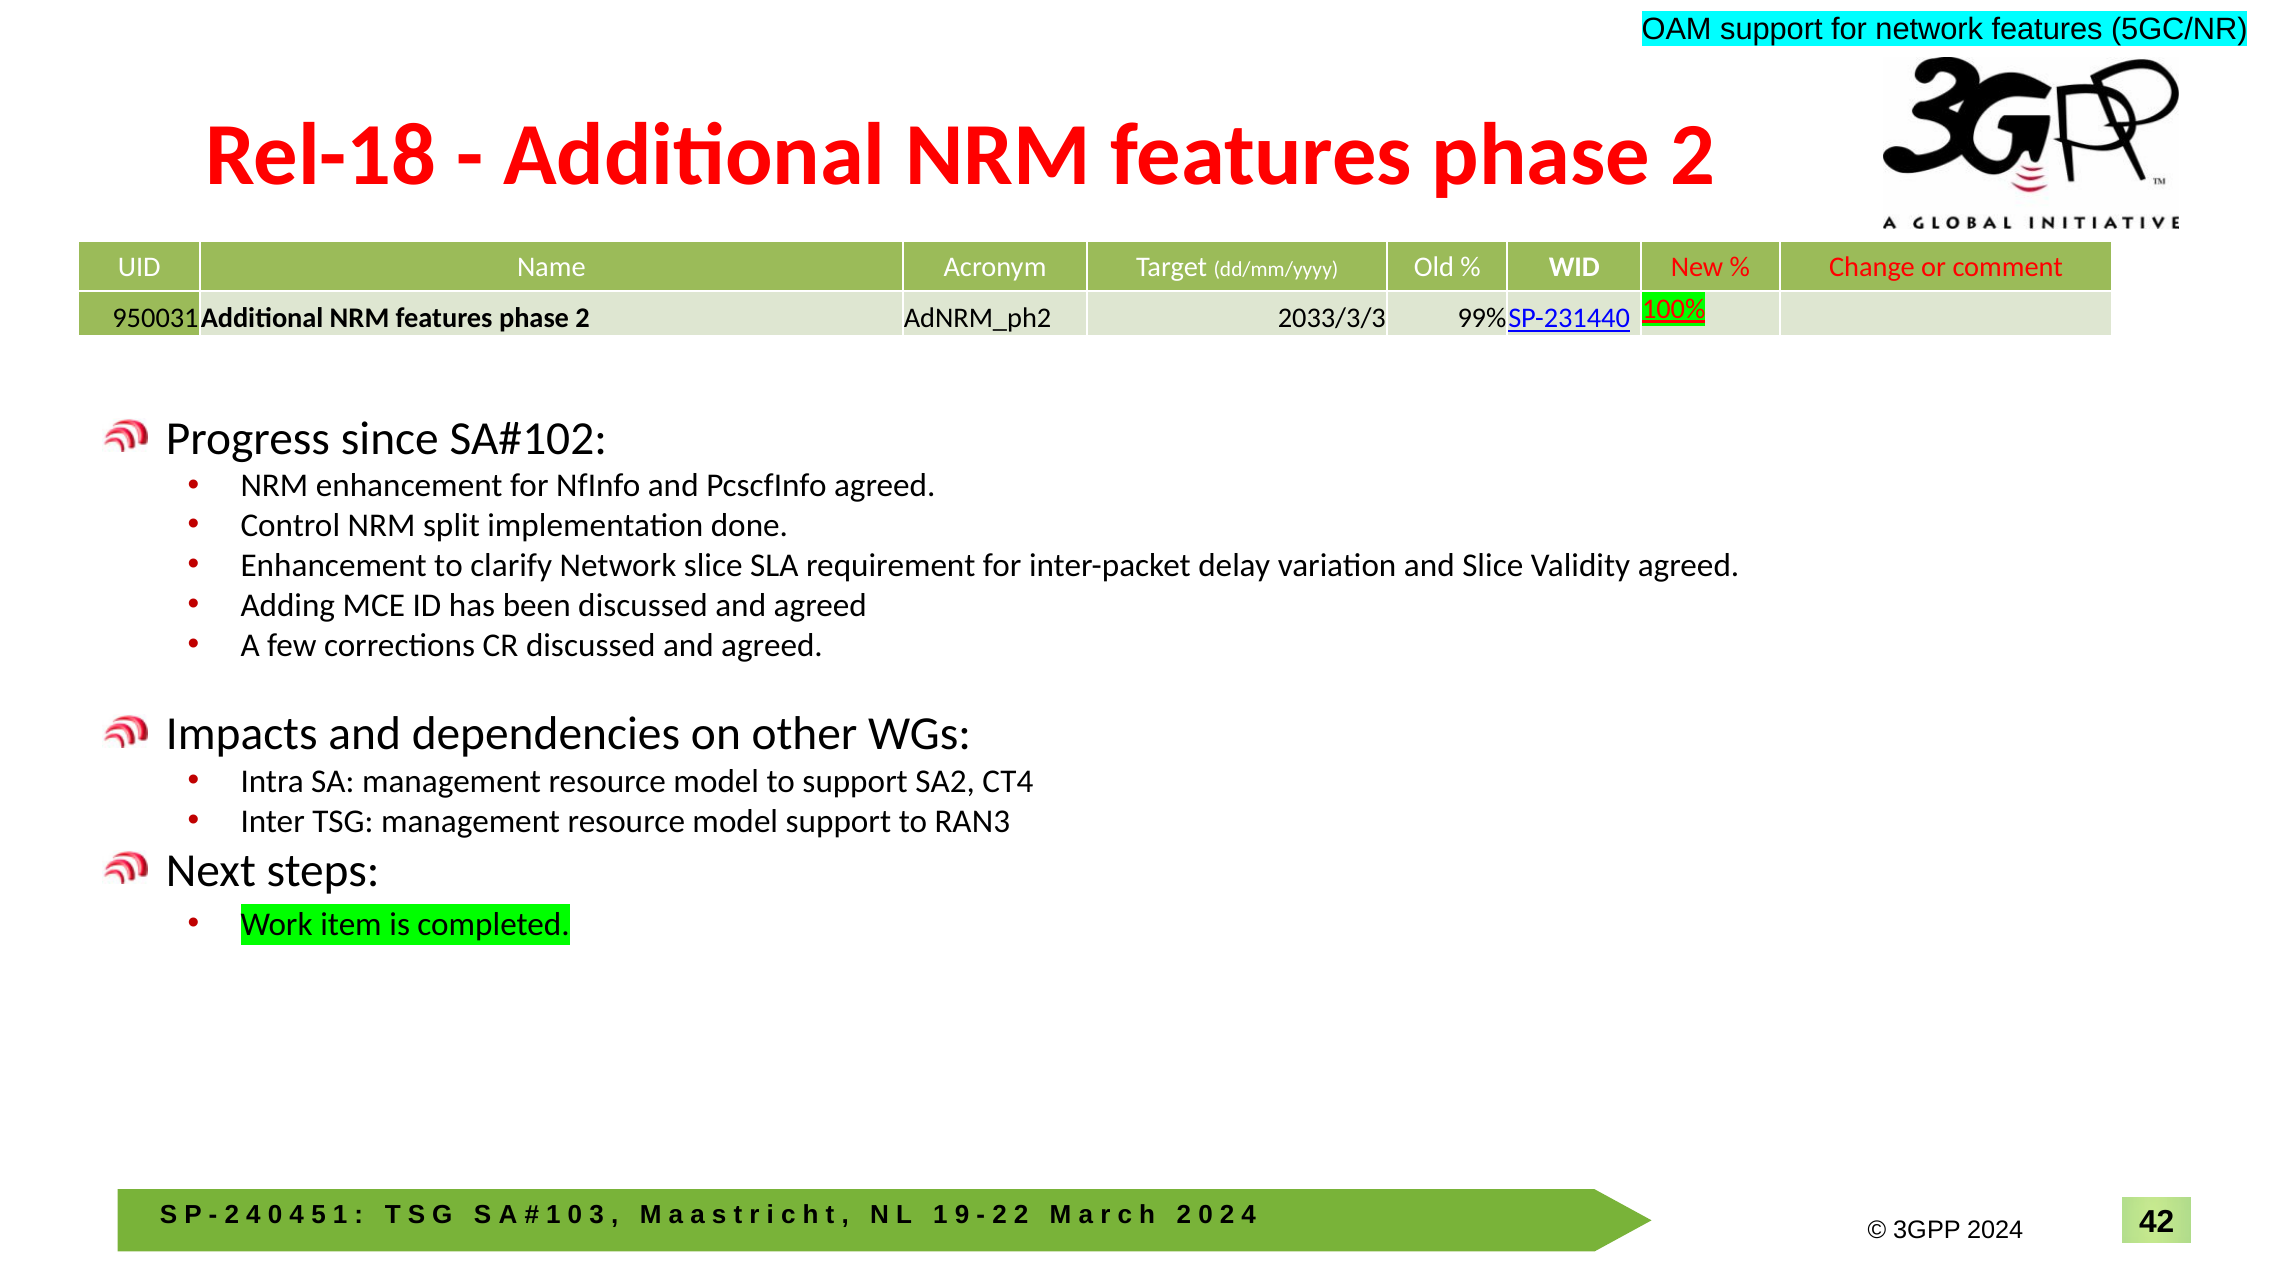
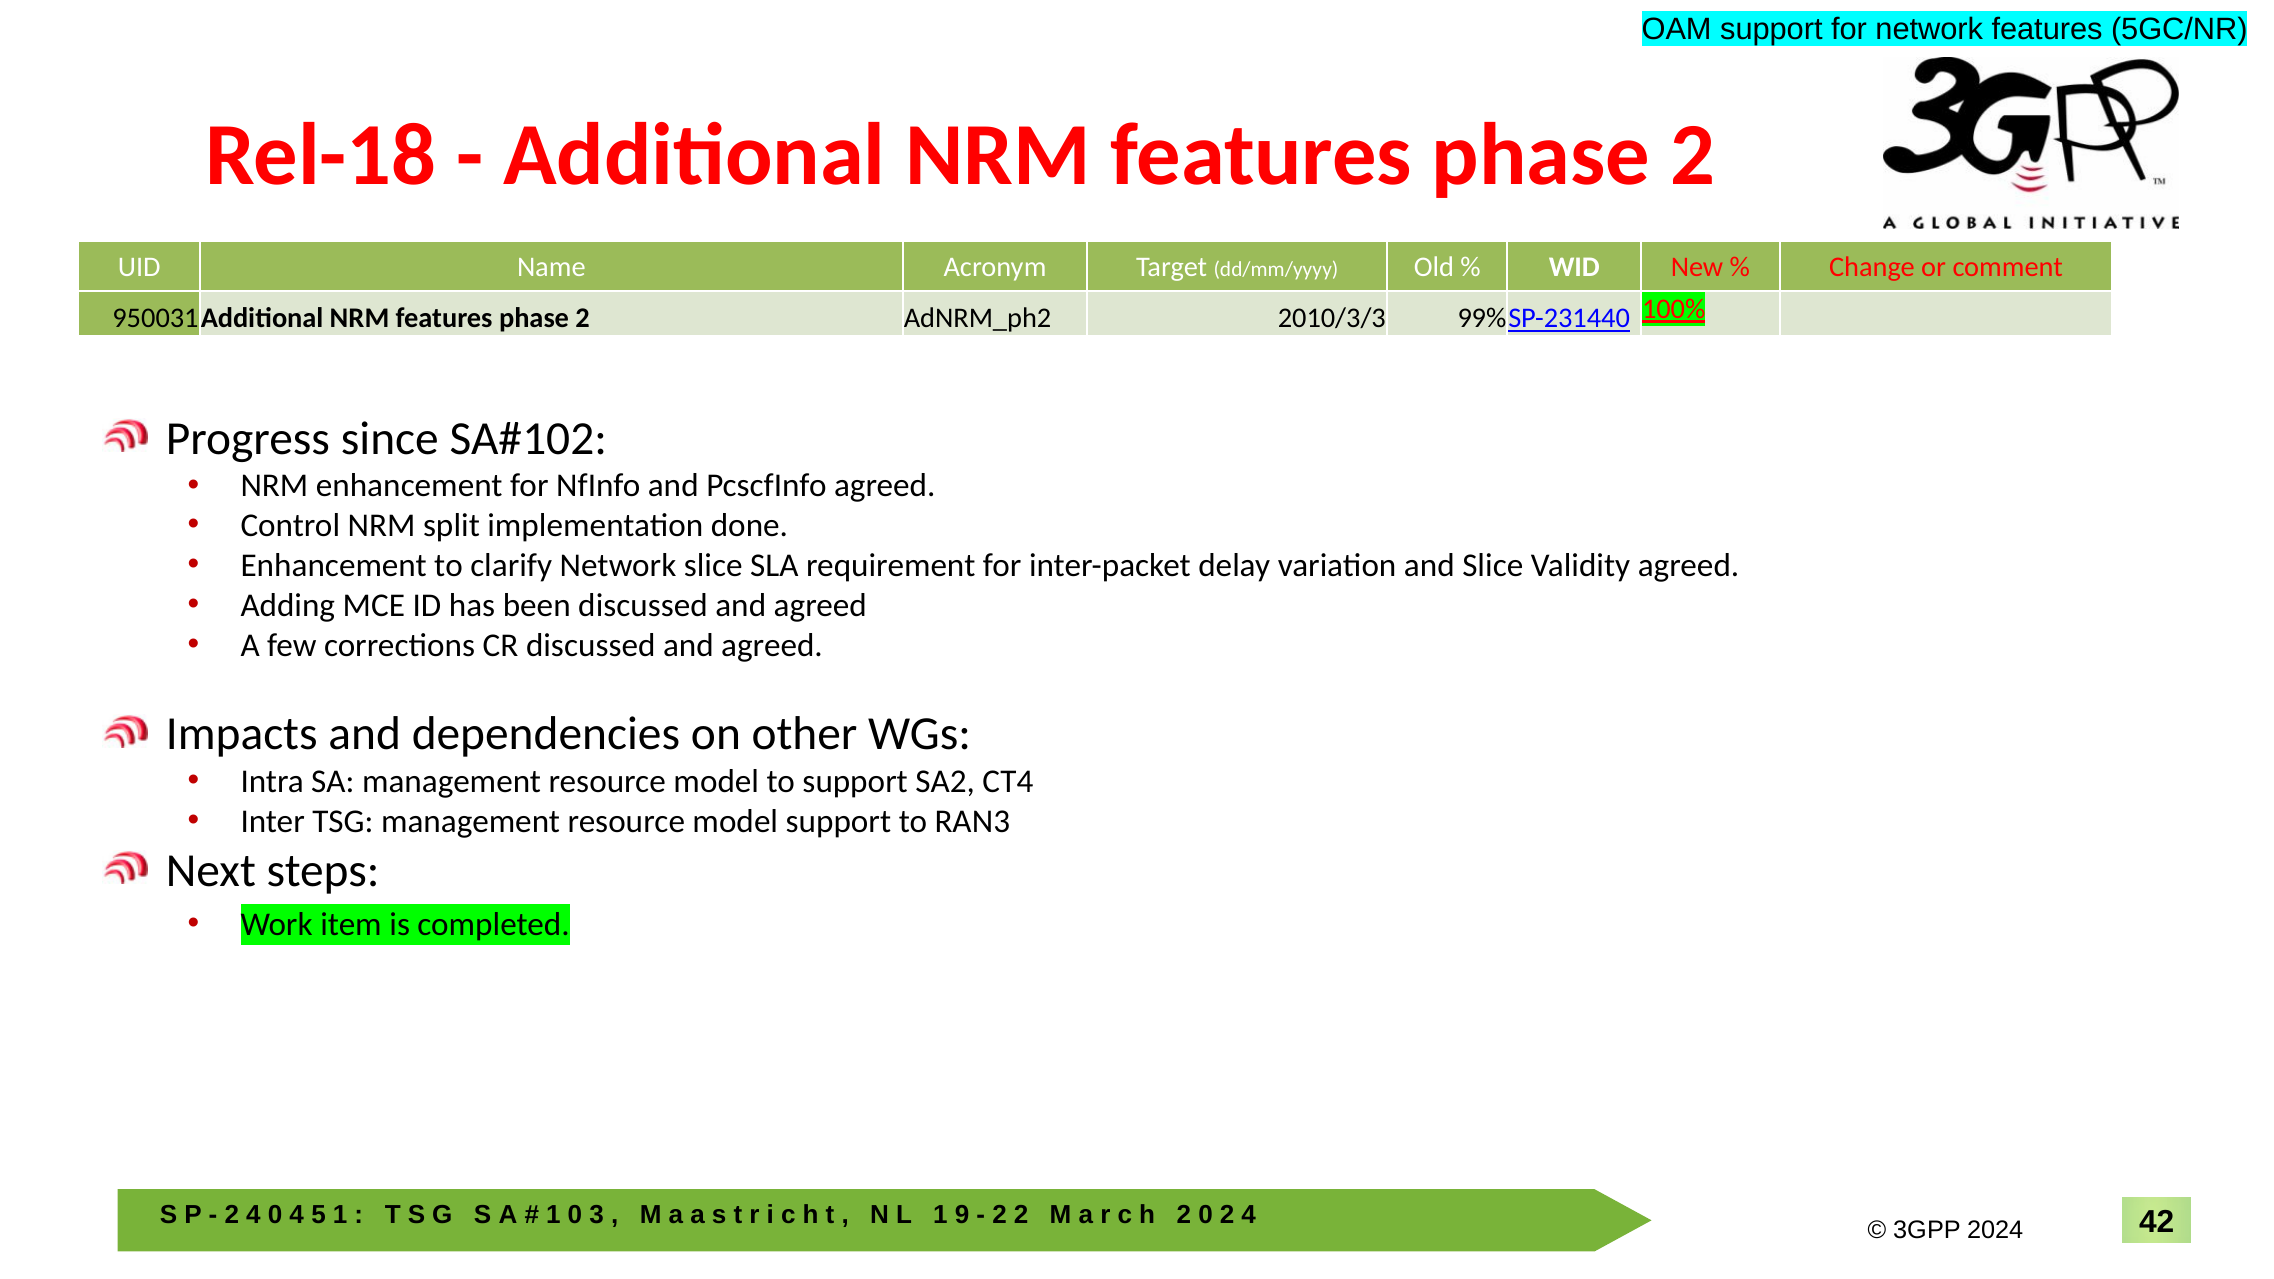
2033/3/3: 2033/3/3 -> 2010/3/3
